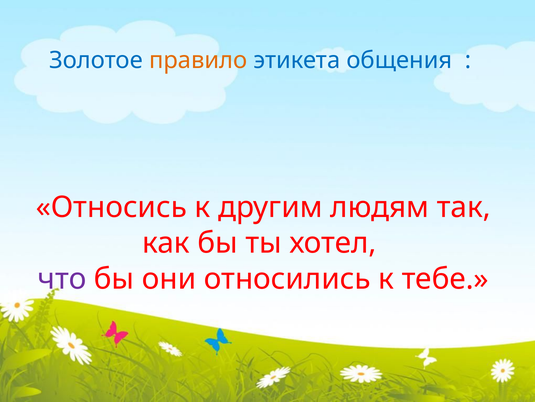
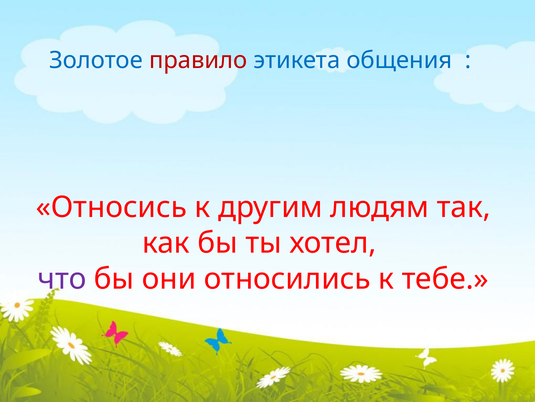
правило colour: orange -> red
